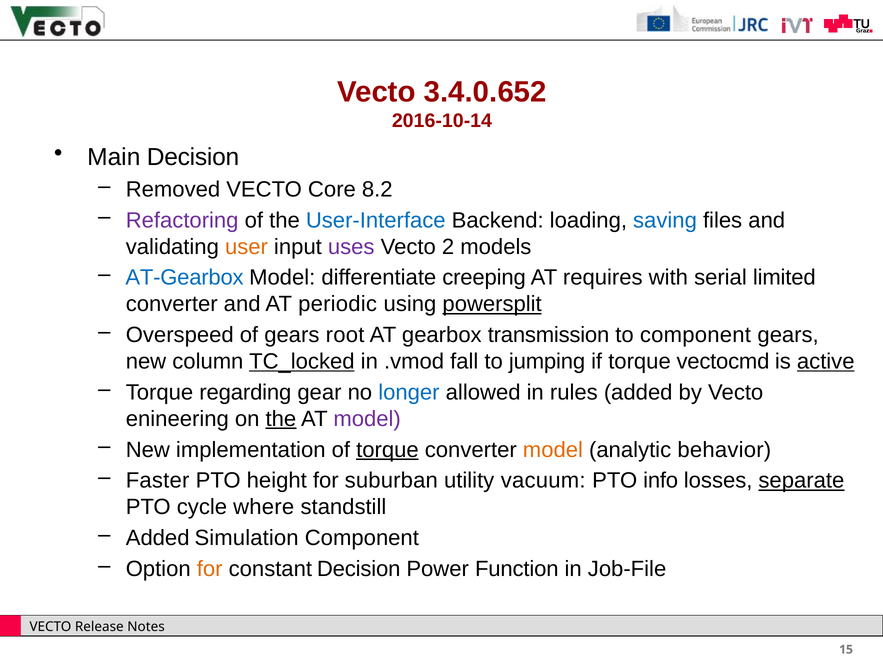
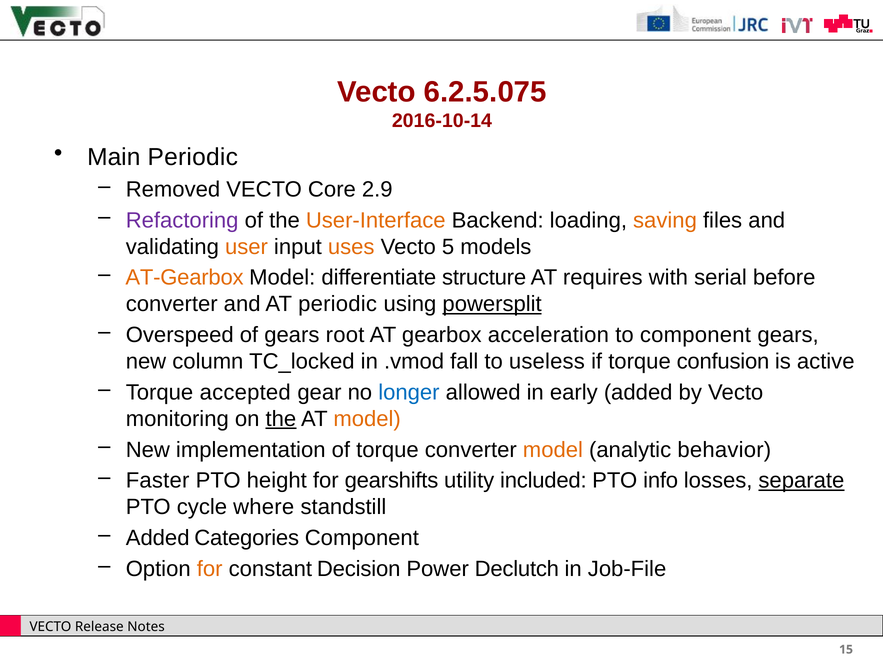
3.4.0.652: 3.4.0.652 -> 6.2.5.075
Main Decision: Decision -> Periodic
8.2: 8.2 -> 2.9
User-Interface colour: blue -> orange
saving colour: blue -> orange
uses colour: purple -> orange
2: 2 -> 5
AT-Gearbox colour: blue -> orange
creeping: creeping -> structure
limited: limited -> before
transmission: transmission -> acceleration
TC_locked underline: present -> none
jumping: jumping -> useless
vectocmd: vectocmd -> confusion
active underline: present -> none
regarding: regarding -> accepted
rules: rules -> early
enineering: enineering -> monitoring
model at (367, 419) colour: purple -> orange
torque at (387, 450) underline: present -> none
suburban: suburban -> gearshifts
vacuum: vacuum -> included
Simulation: Simulation -> Categories
Function: Function -> Declutch
